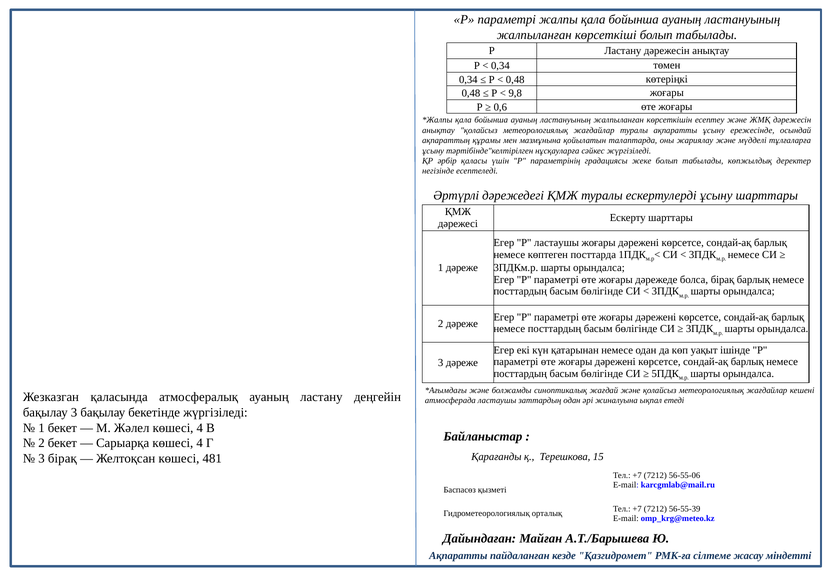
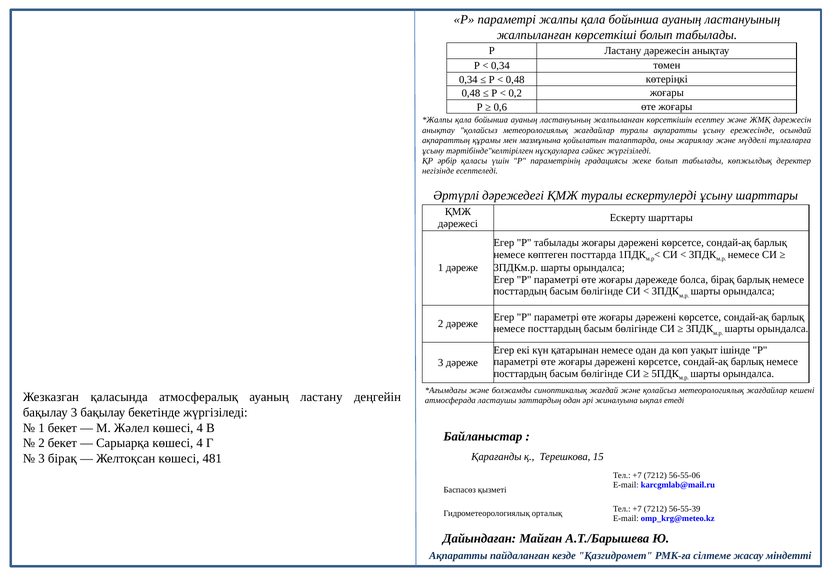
9,8: 9,8 -> 0,2
Р ластаушы: ластаушы -> табылады
